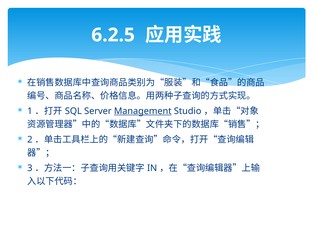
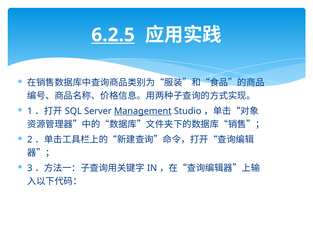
6.2.5 underline: none -> present
